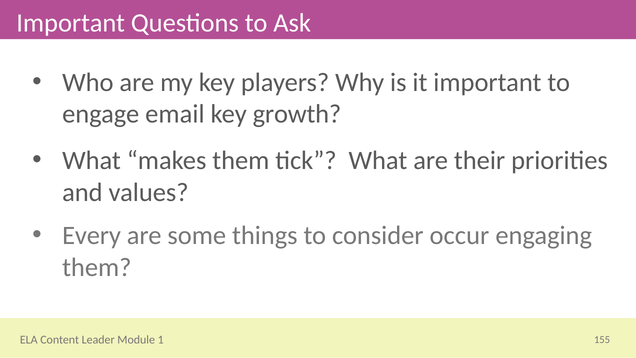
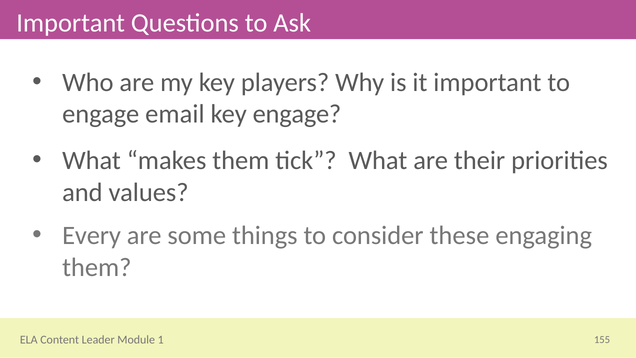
key growth: growth -> engage
occur: occur -> these
